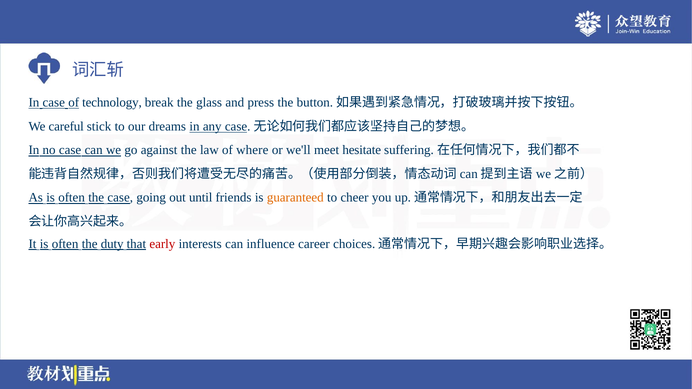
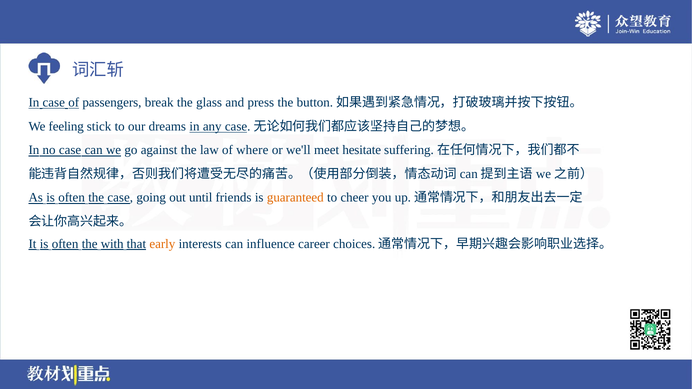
technology: technology -> passengers
careful: careful -> feeling
duty: duty -> with
early colour: red -> orange
